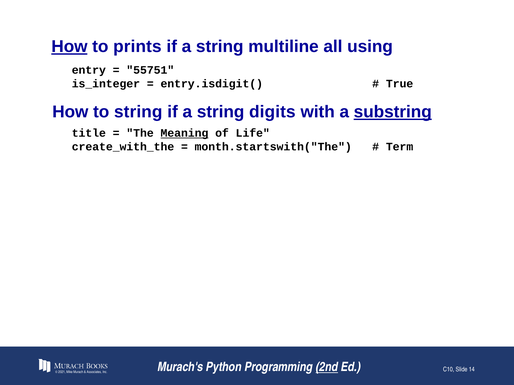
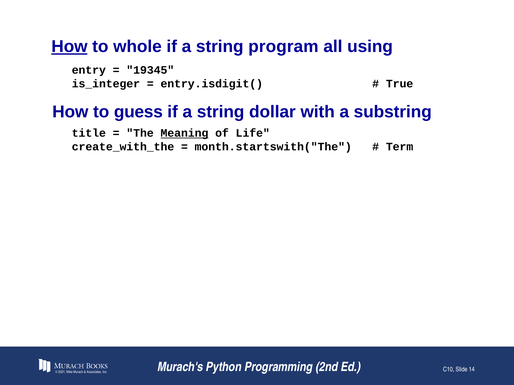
prints: prints -> whole
multiline: multiline -> program
55751: 55751 -> 19345
to string: string -> guess
digits: digits -> dollar
substring underline: present -> none
2nd underline: present -> none
